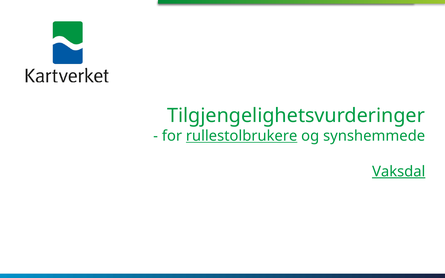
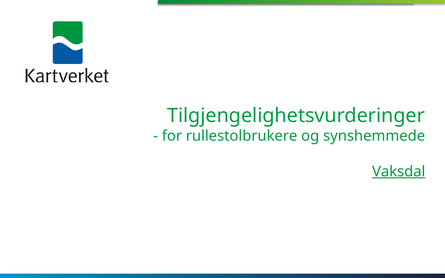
rullestolbrukere underline: present -> none
